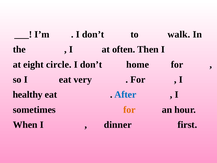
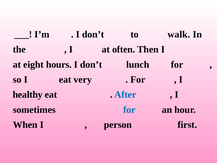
circle: circle -> hours
home: home -> lunch
for at (129, 110) colour: orange -> blue
dinner: dinner -> person
